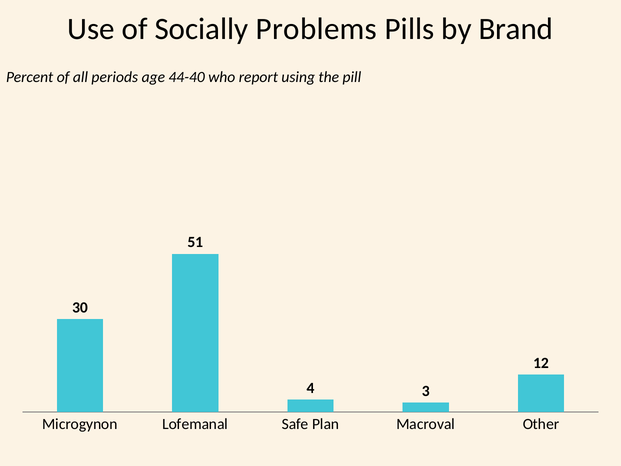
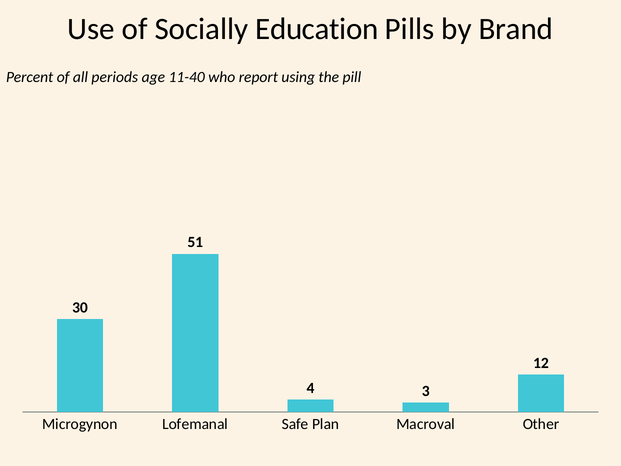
Problems: Problems -> Education
44-40: 44-40 -> 11-40
